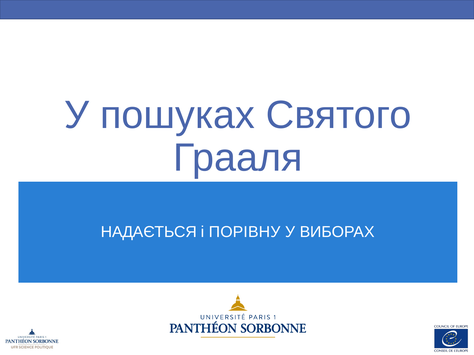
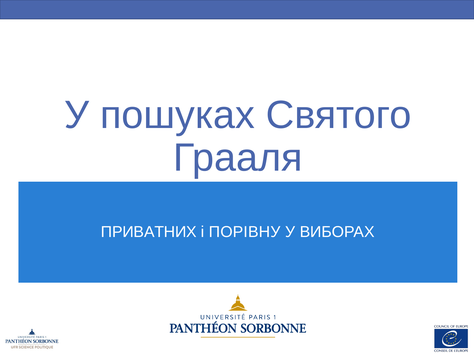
НАДАЄТЬСЯ: НАДАЄТЬСЯ -> ПРИВАТНИХ
